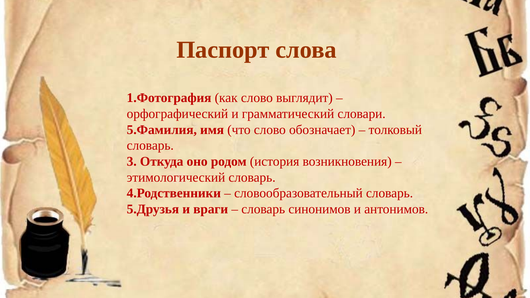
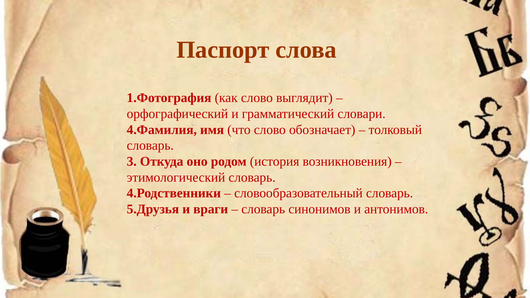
5.Фамилия: 5.Фамилия -> 4.Фамилия
